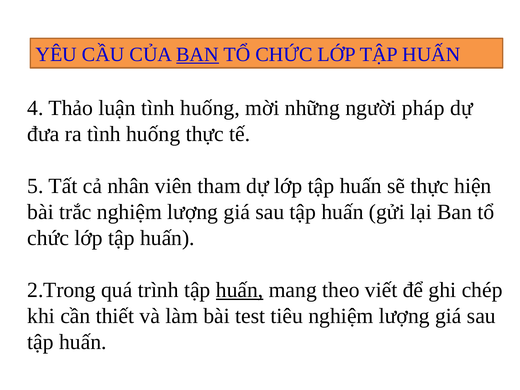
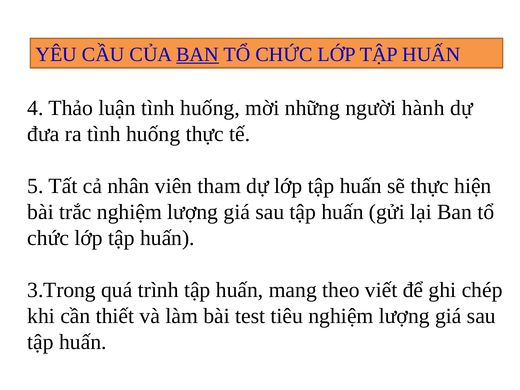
pháp: pháp -> hành
2.Trong: 2.Trong -> 3.Trong
huấn at (240, 290) underline: present -> none
